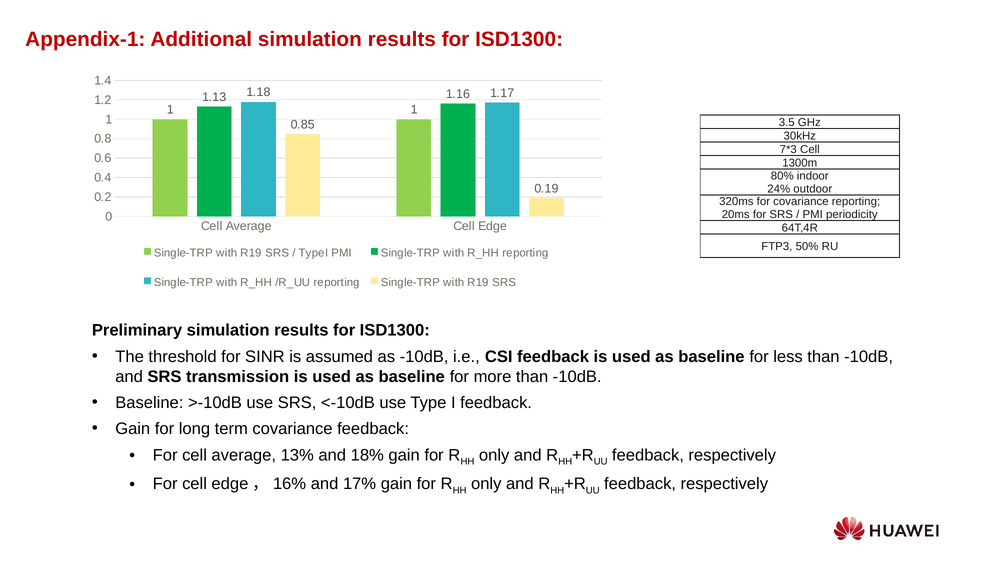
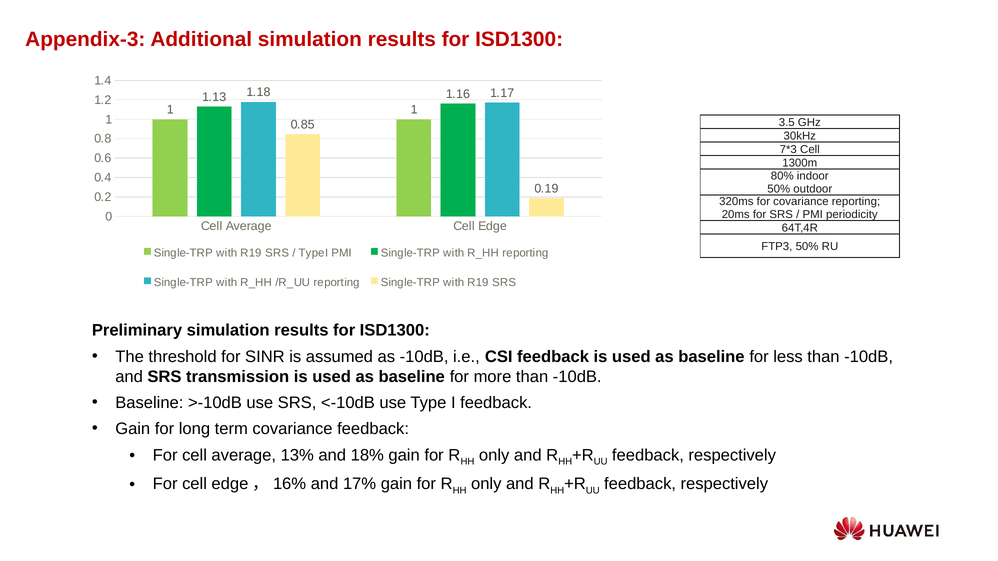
Appendix-1: Appendix-1 -> Appendix-3
24% at (779, 189): 24% -> 50%
